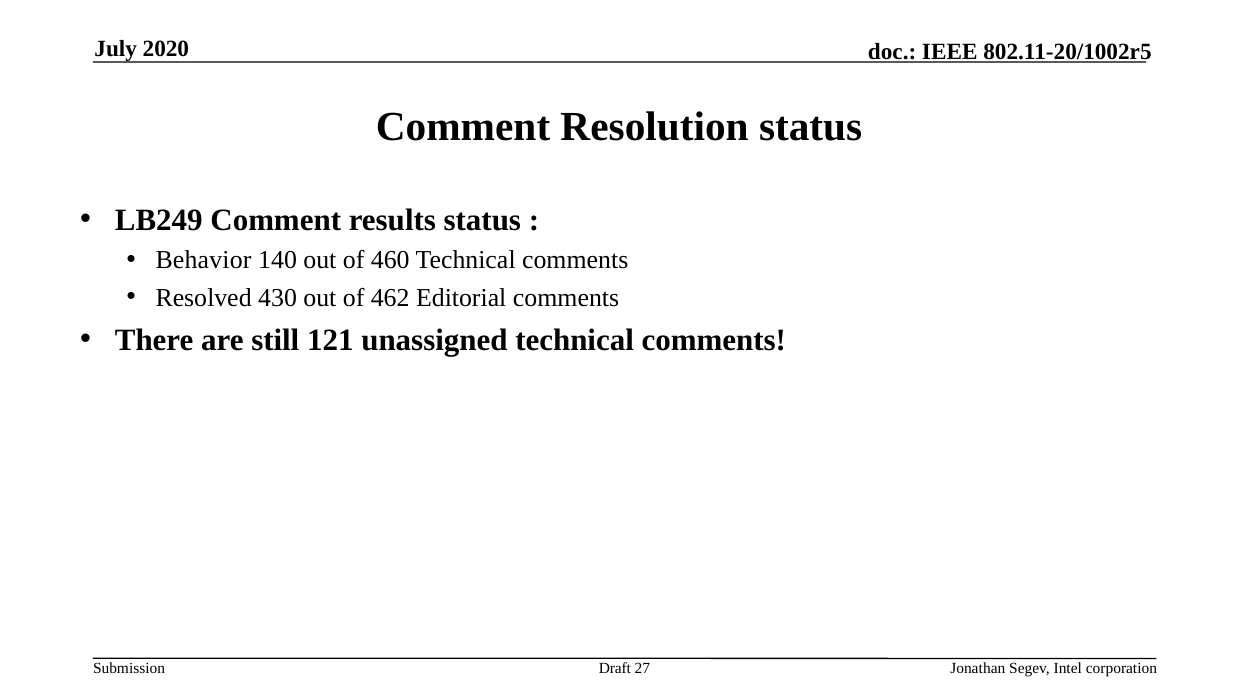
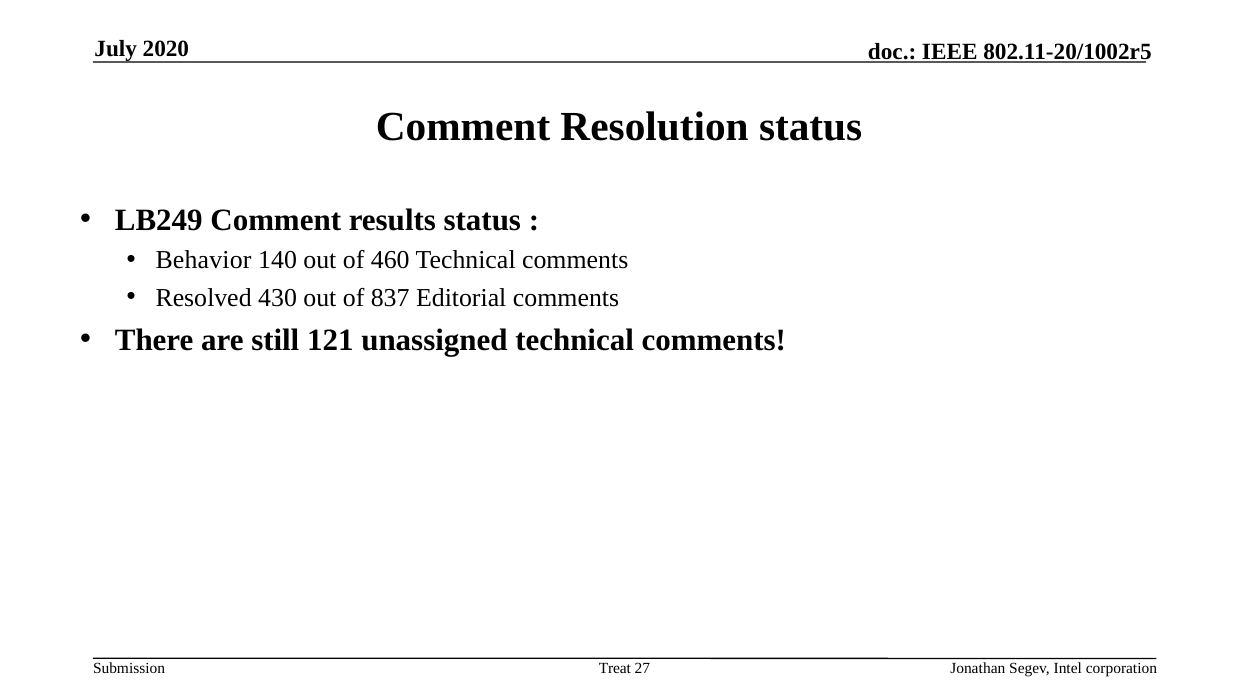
462: 462 -> 837
Draft: Draft -> Treat
